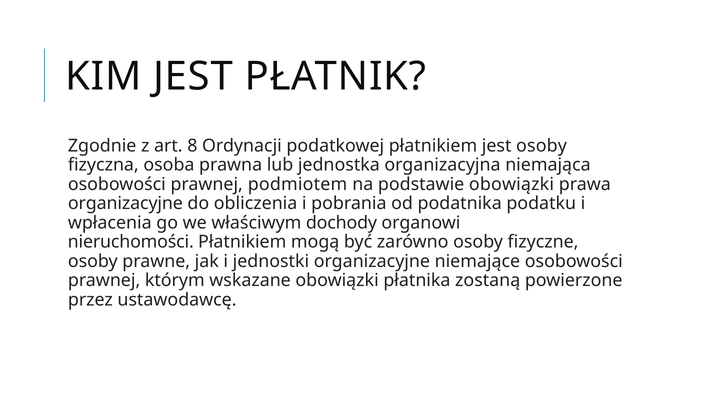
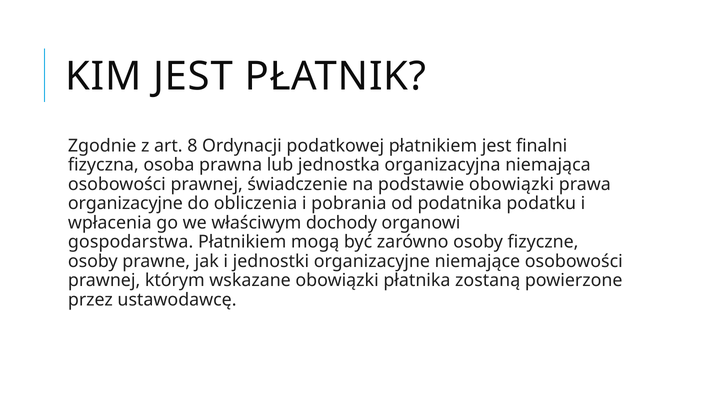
jest osoby: osoby -> finalni
podmiotem: podmiotem -> świadczenie
nieruchomości: nieruchomości -> gospodarstwa
